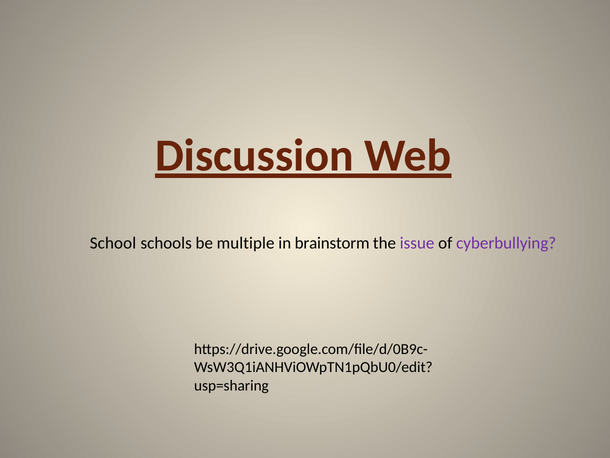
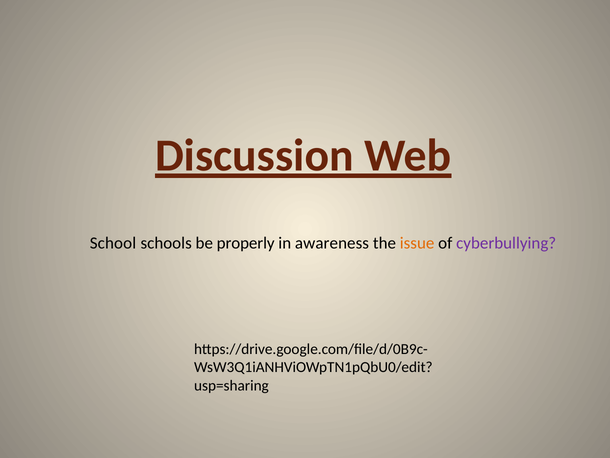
multiple: multiple -> properly
brainstorm: brainstorm -> awareness
issue colour: purple -> orange
